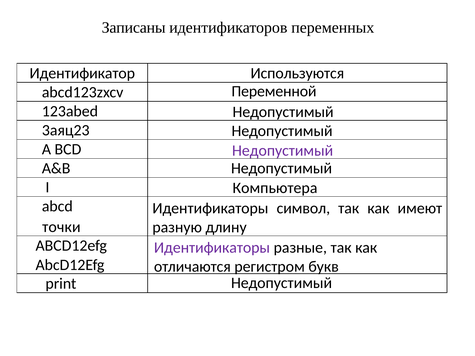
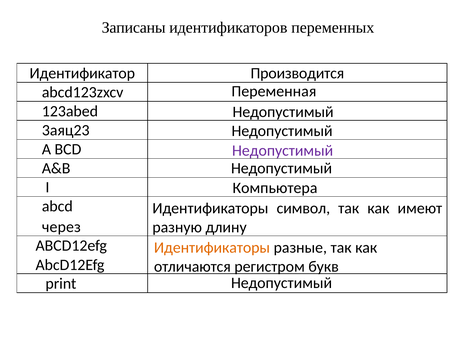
Используются: Используются -> Производится
Переменной: Переменной -> Переменная
точки: точки -> через
Идентификаторы at (212, 248) colour: purple -> orange
